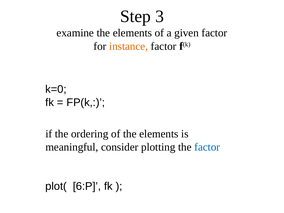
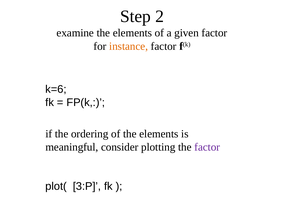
3: 3 -> 2
k=0: k=0 -> k=6
factor at (207, 147) colour: blue -> purple
6:P: 6:P -> 3:P
